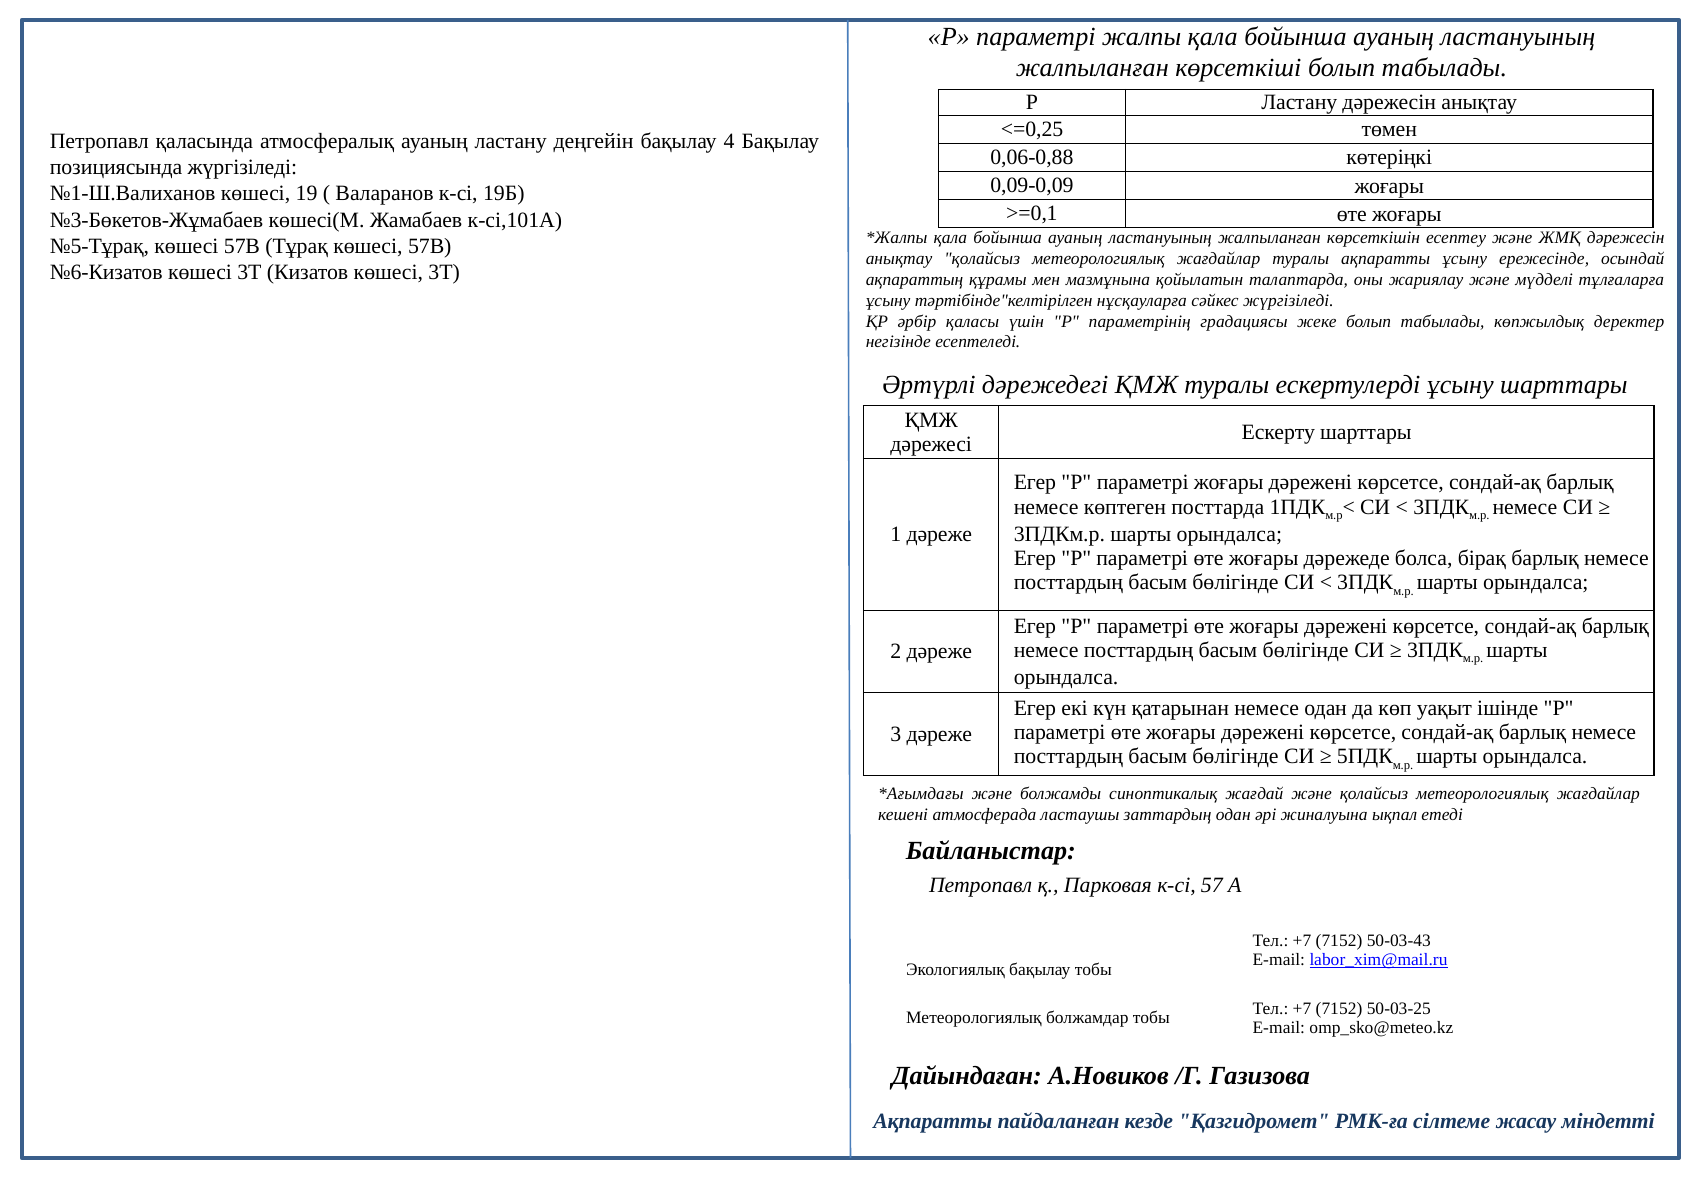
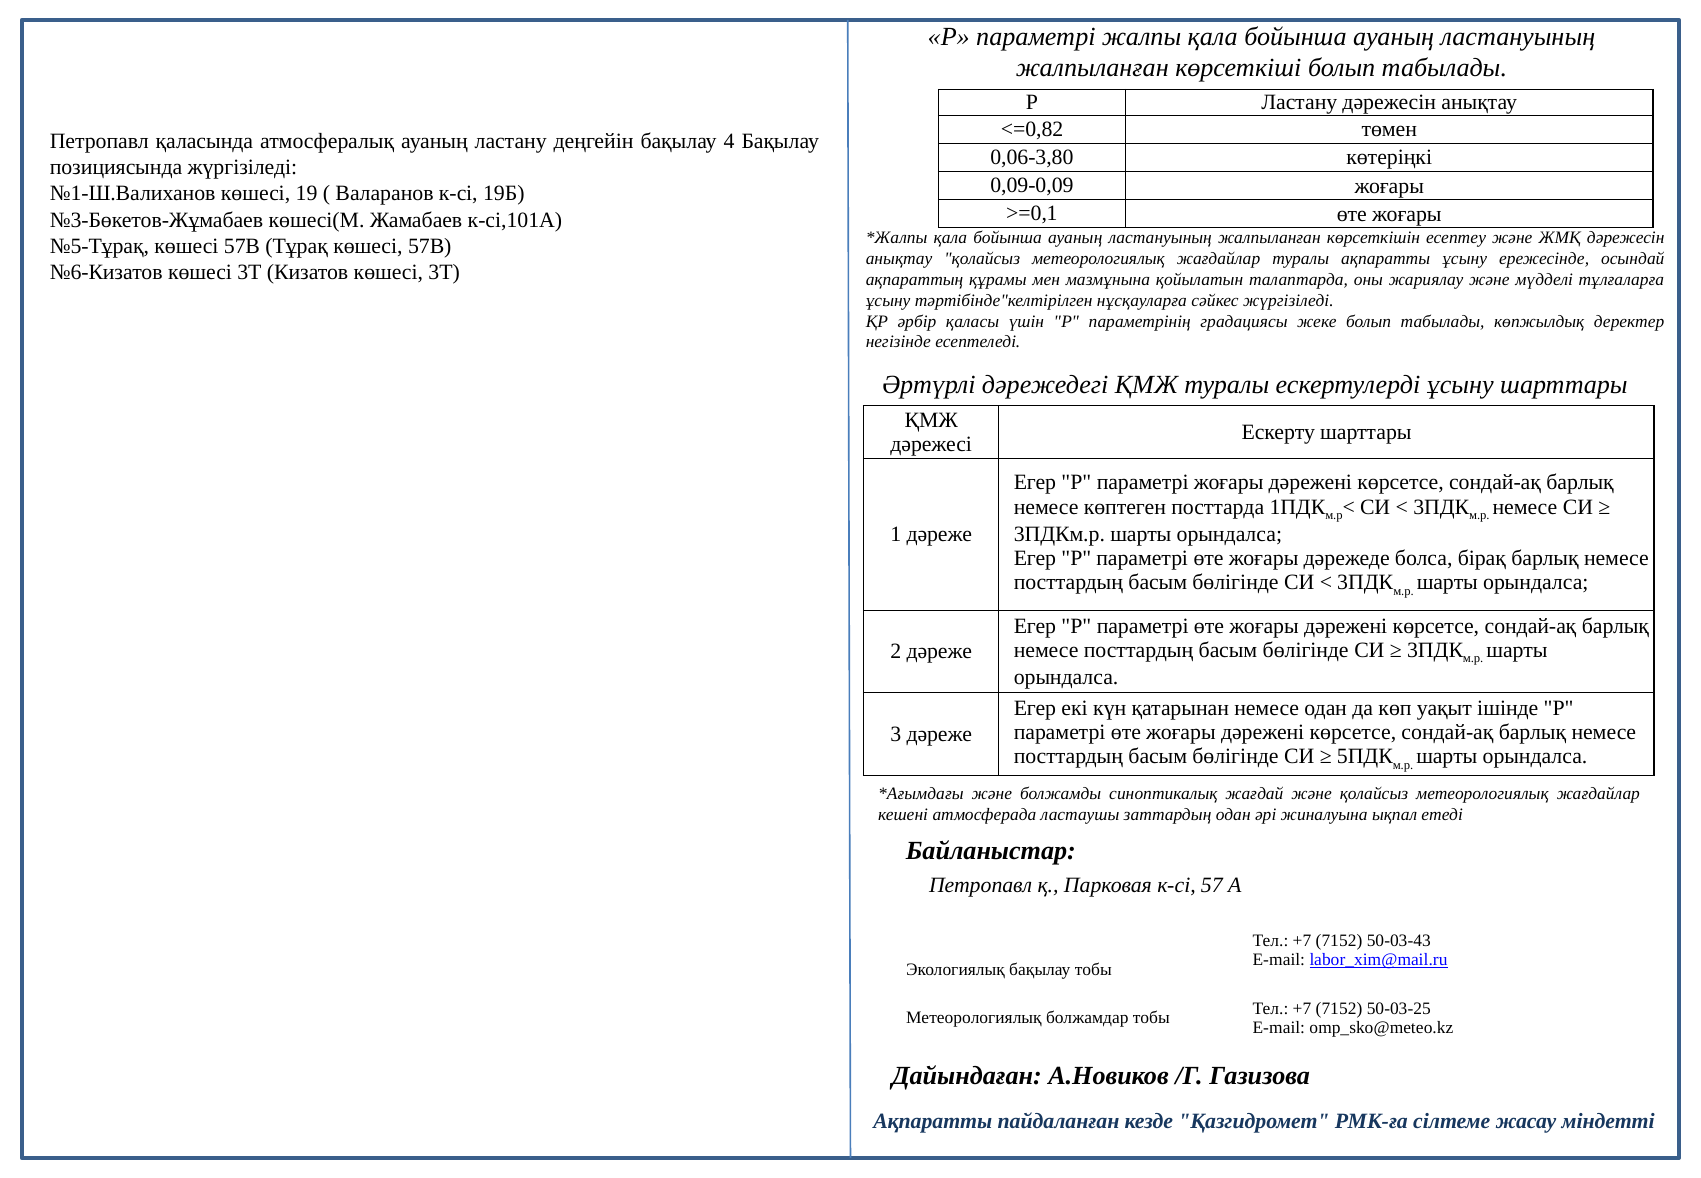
<=0,25: <=0,25 -> <=0,82
0,06-0,88: 0,06-0,88 -> 0,06-3,80
